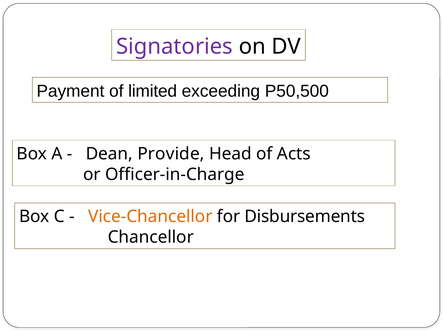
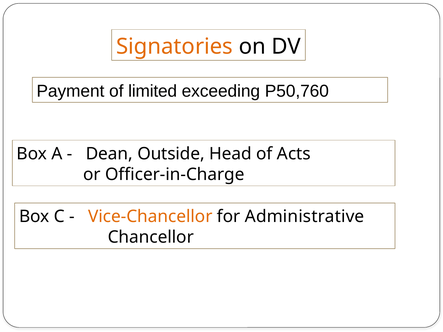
Signatories colour: purple -> orange
P50,500: P50,500 -> P50,760
Provide: Provide -> Outside
Disbursements: Disbursements -> Administrative
